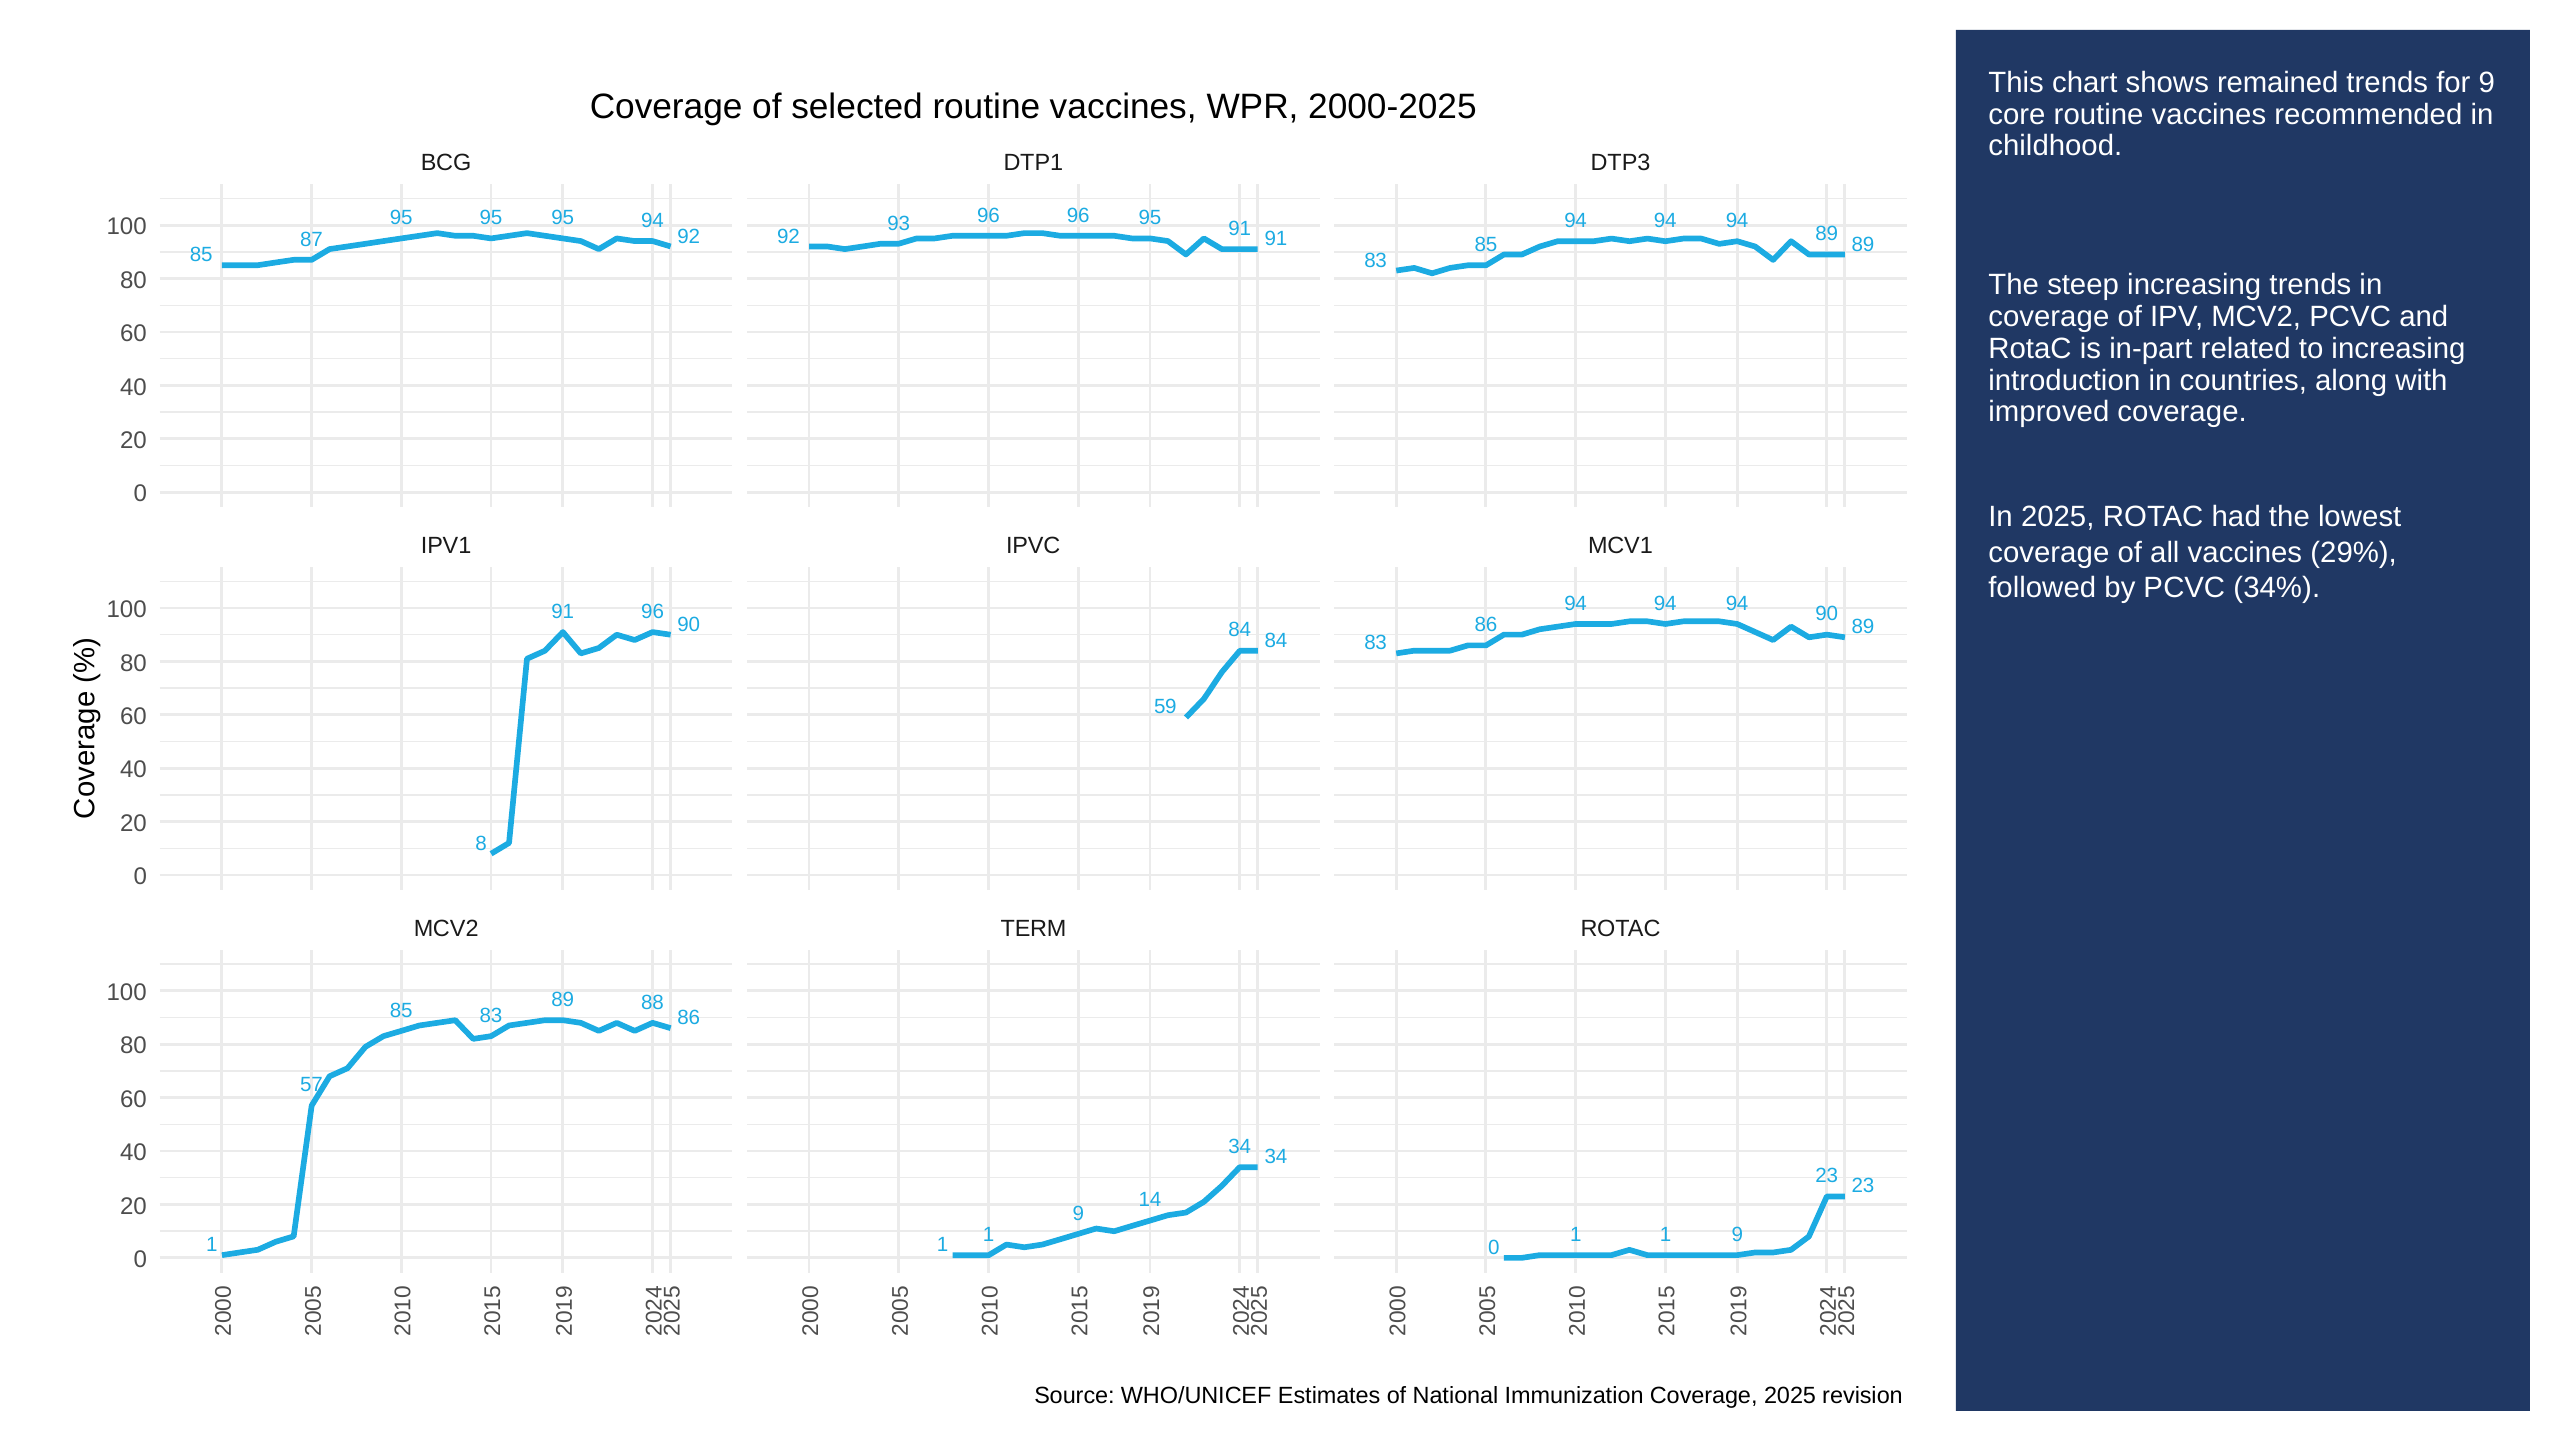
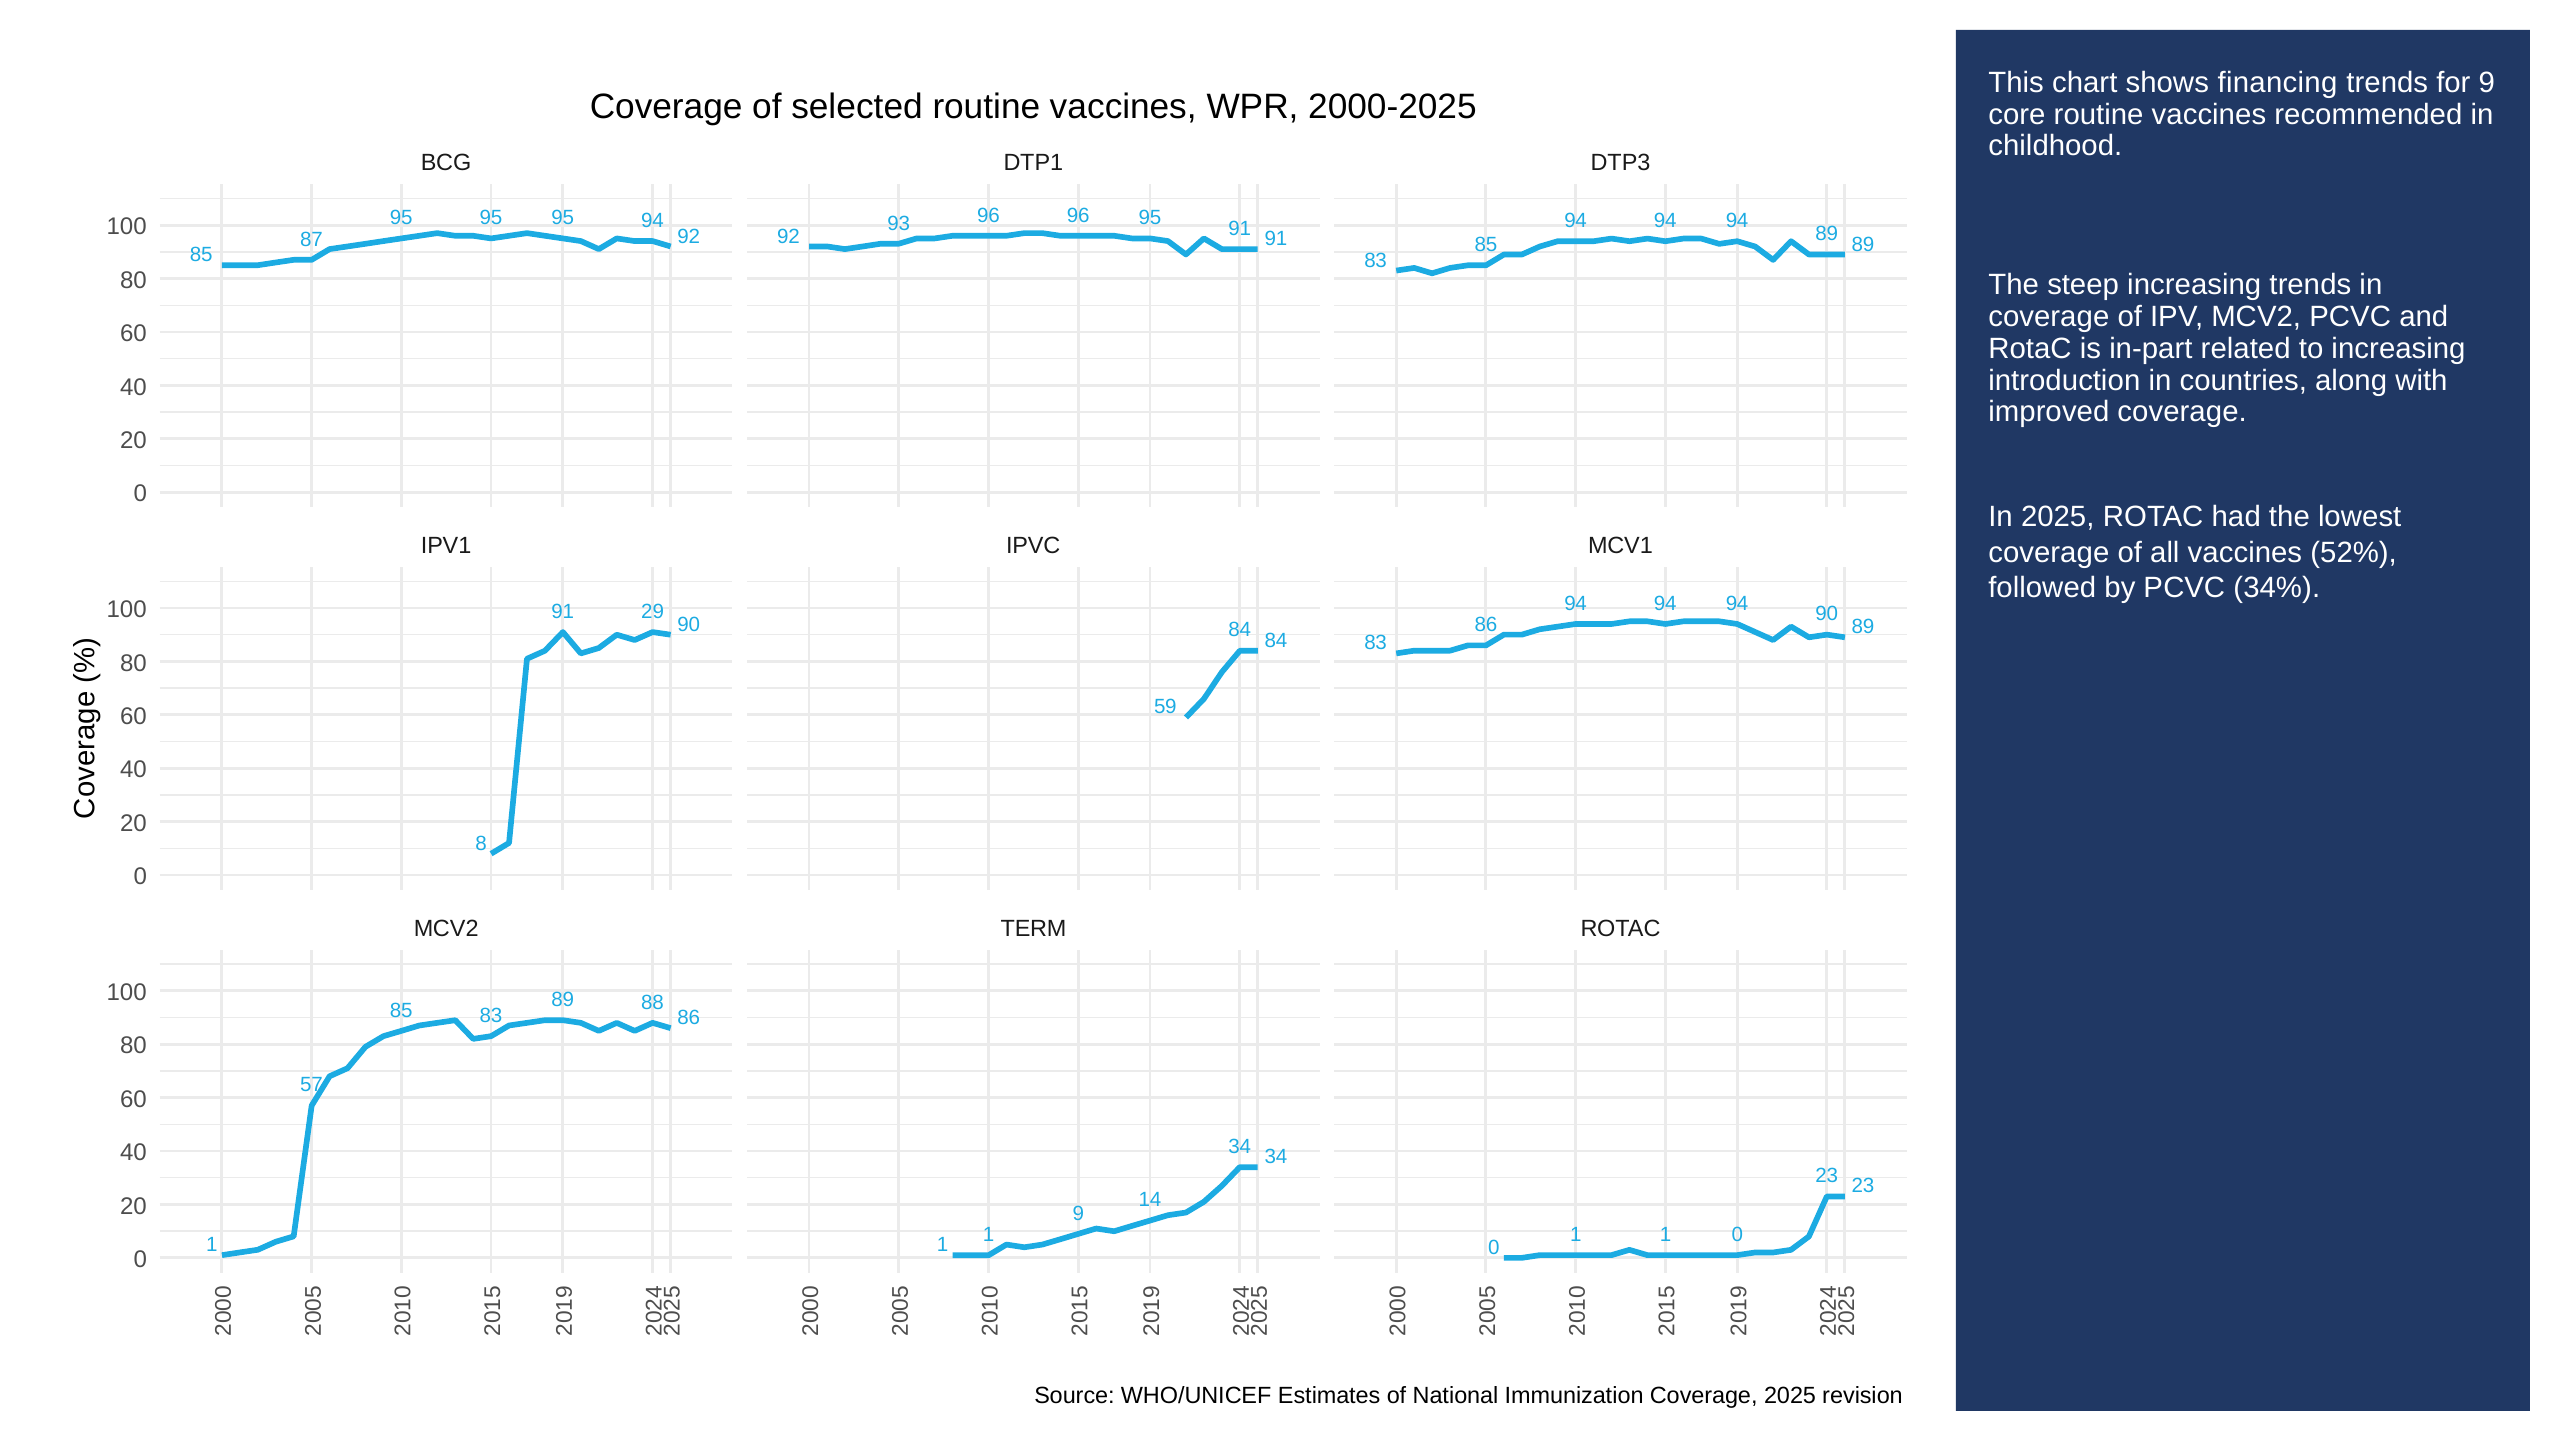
remained: remained -> financing
29%: 29% -> 52%
91 96: 96 -> 29
1 1 9: 9 -> 0
